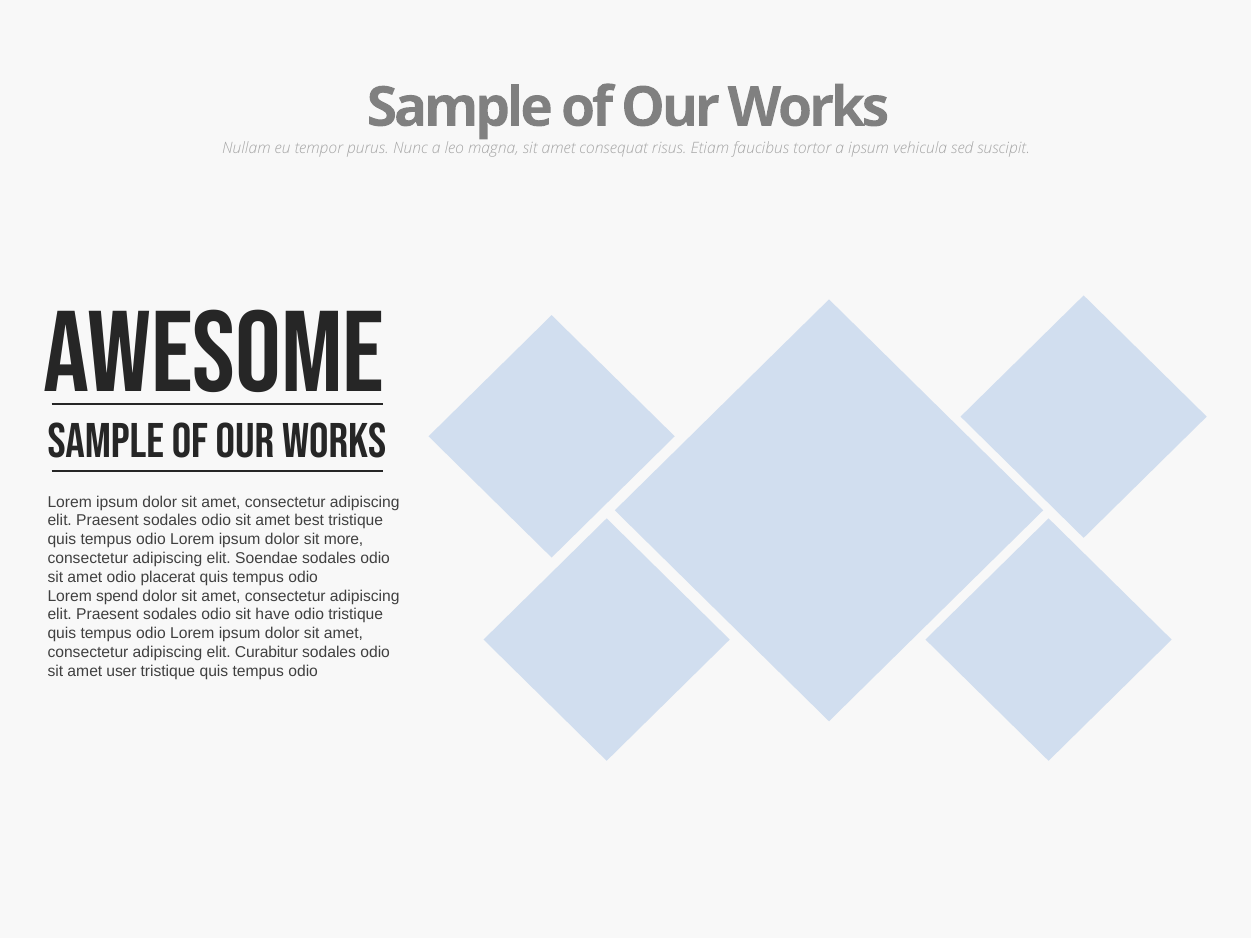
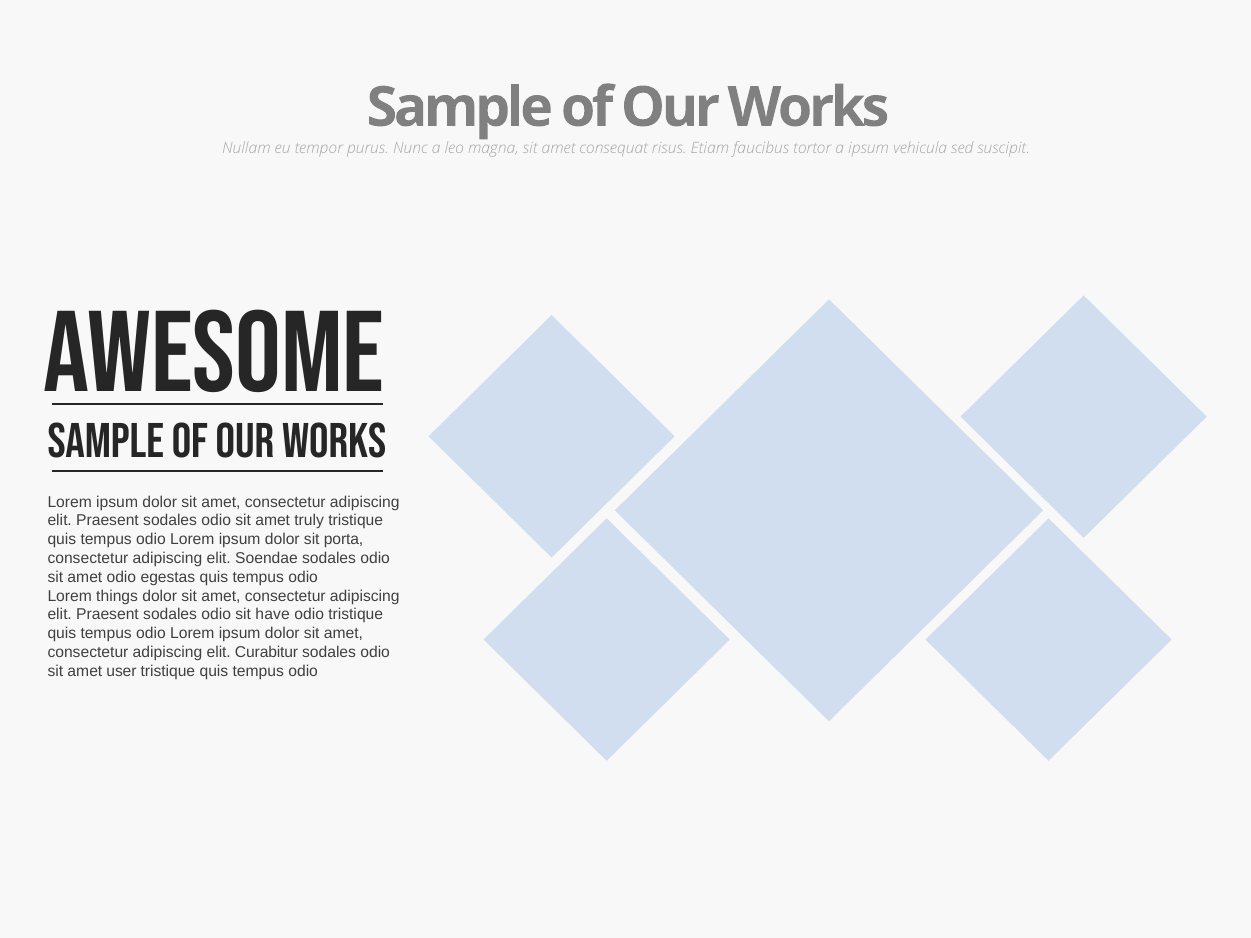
best: best -> truly
more: more -> porta
placerat: placerat -> egestas
spend: spend -> things
